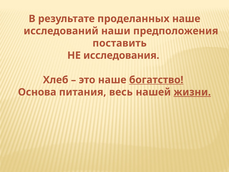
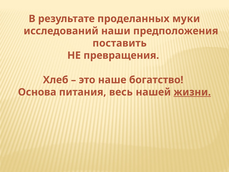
проделанных наше: наше -> муки
исследования: исследования -> превращения
богатство underline: present -> none
